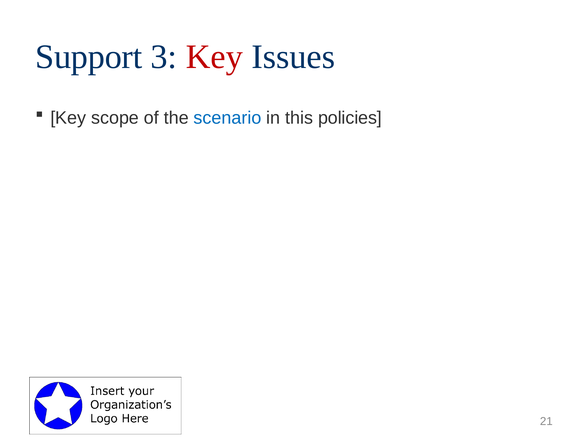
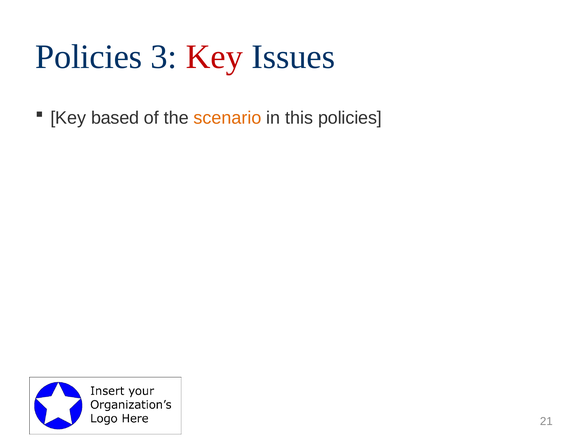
Support at (89, 57): Support -> Policies
scope: scope -> based
scenario colour: blue -> orange
